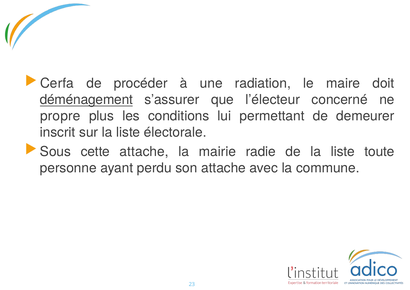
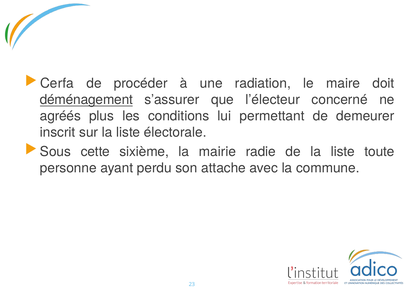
propre: propre -> agréés
cette attache: attache -> sixième
